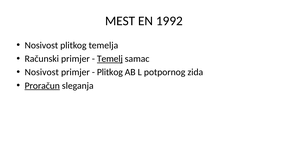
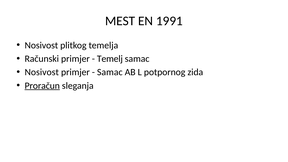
1992: 1992 -> 1991
Temelj underline: present -> none
Plitkog at (110, 72): Plitkog -> Samac
